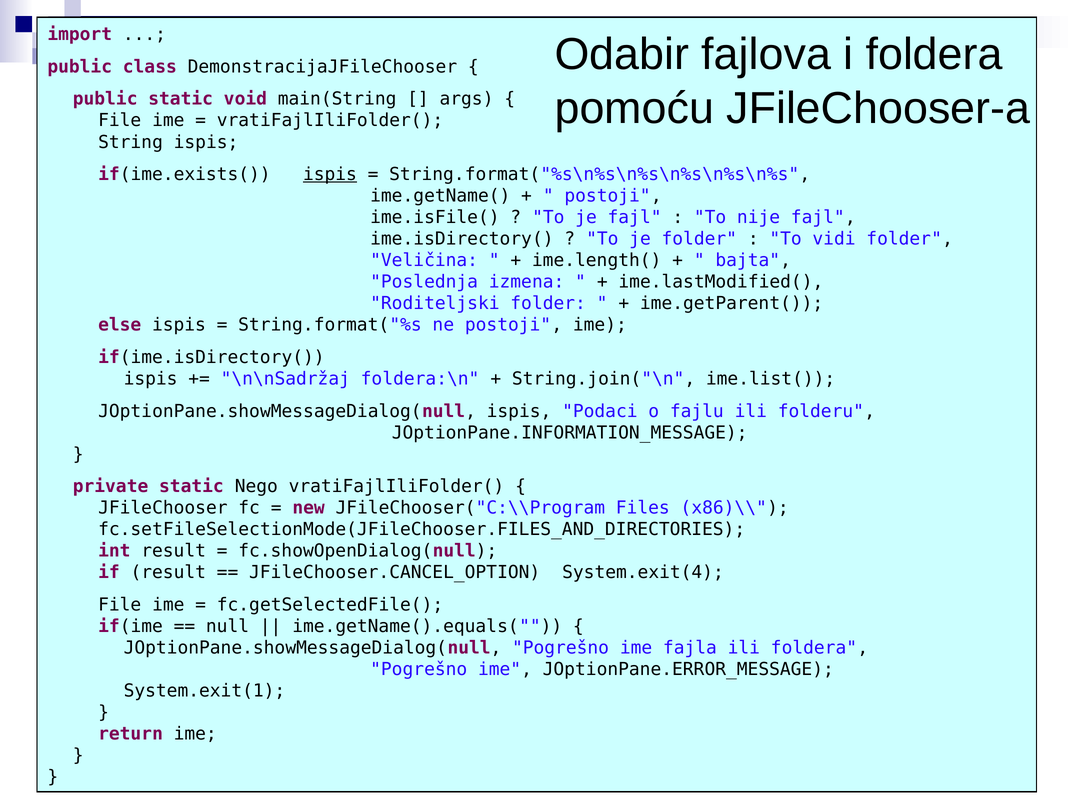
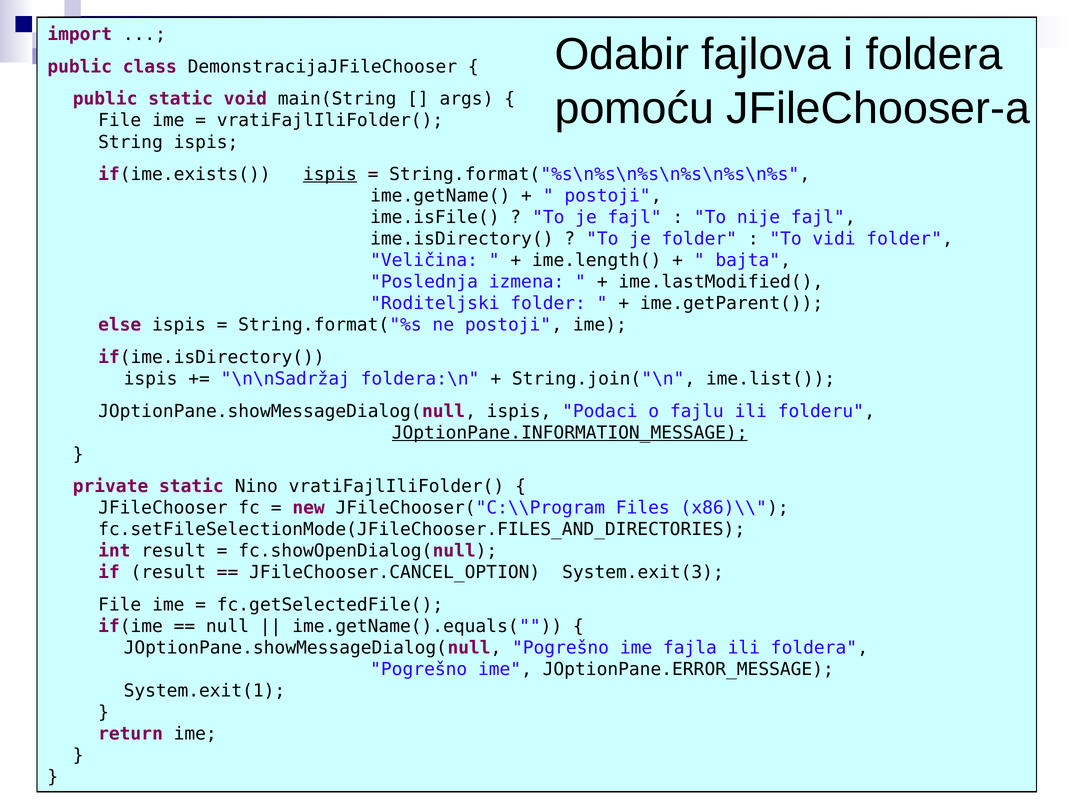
JOptionPane.INFORMATION_MESSAGE underline: none -> present
Nego: Nego -> Nino
System.exit(4: System.exit(4 -> System.exit(3
